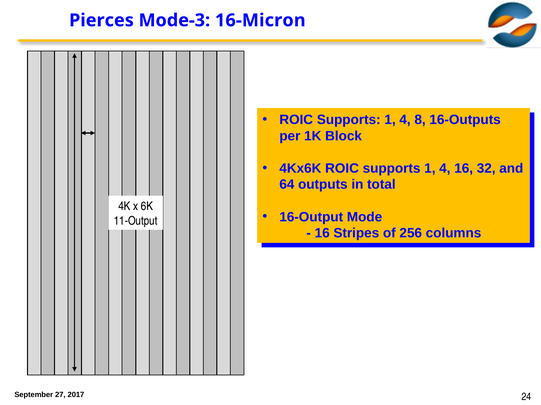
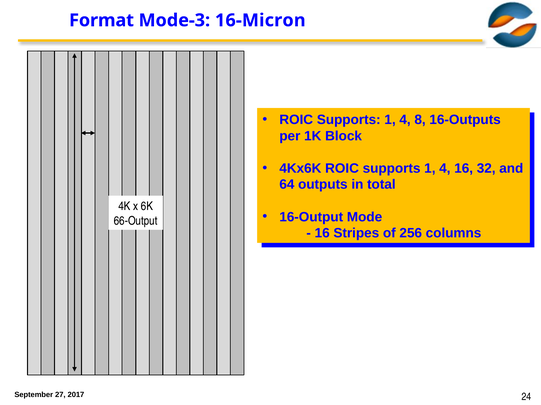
Pierces: Pierces -> Format
11-Output: 11-Output -> 66-Output
